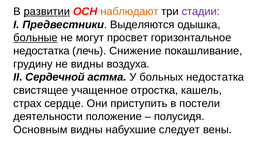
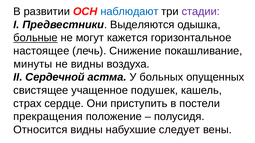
развитии underline: present -> none
наблюдают colour: orange -> blue
просвет: просвет -> кажется
недостатка at (41, 51): недостатка -> настоящее
грудину: грудину -> минуты
больных недостатка: недостатка -> опущенных
отростка: отростка -> подушек
деятельности: деятельности -> прекращения
Основным: Основным -> Относится
